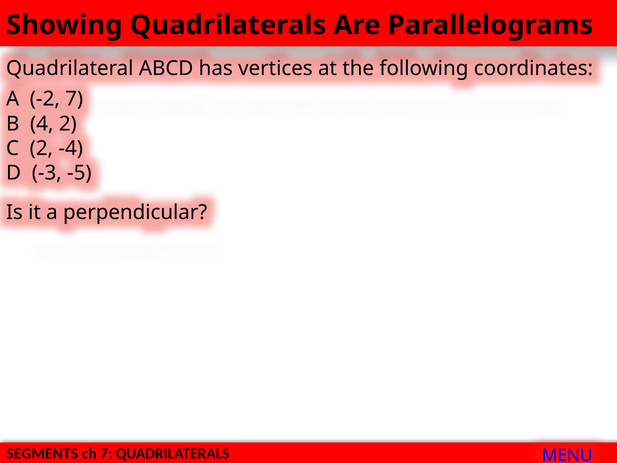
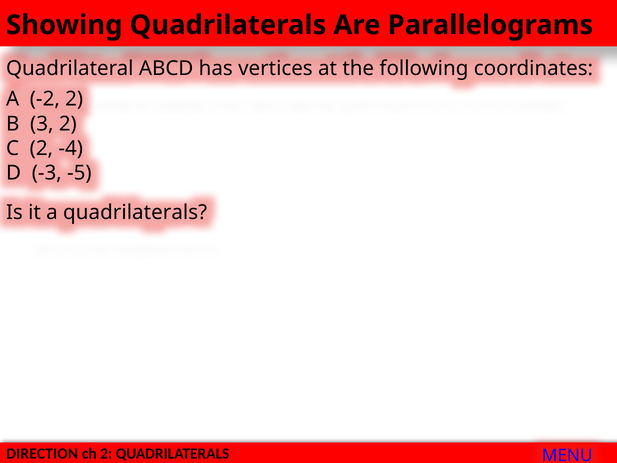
-2 7: 7 -> 2
4: 4 -> 3
a perpendicular: perpendicular -> quadrilaterals
SEGMENTS: SEGMENTS -> DIRECTION
ch 7: 7 -> 2
